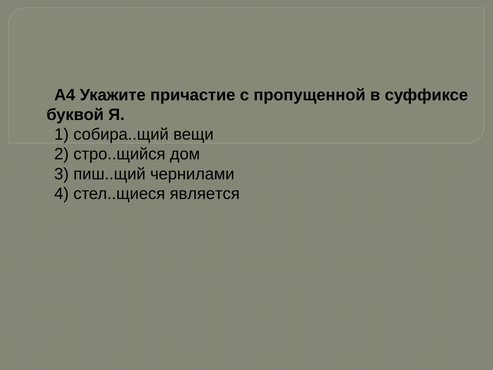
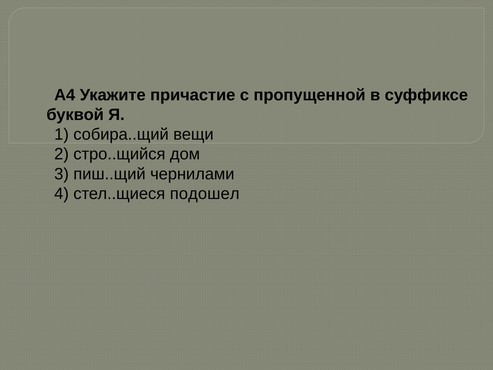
является: является -> подошел
